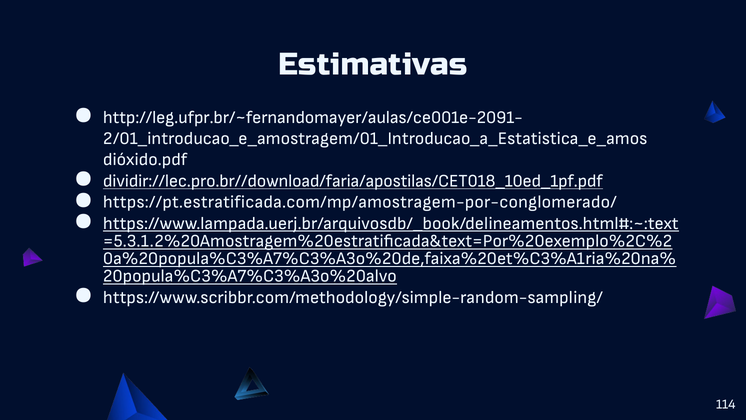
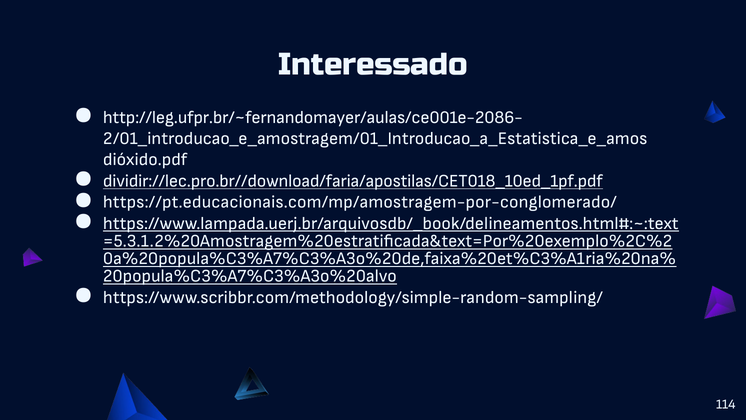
Estimativas: Estimativas -> Interessado
http://leg.ufpr.br/~fernandomayer/aulas/ce001e-2091-: http://leg.ufpr.br/~fernandomayer/aulas/ce001e-2091- -> http://leg.ufpr.br/~fernandomayer/aulas/ce001e-2086-
https://pt.estratificada.com/mp/amostragem-por-conglomerado/: https://pt.estratificada.com/mp/amostragem-por-conglomerado/ -> https://pt.educacionais.com/mp/amostragem-por-conglomerado/
